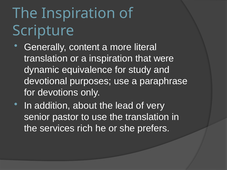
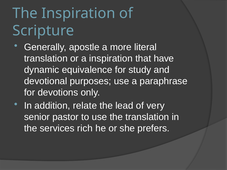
content: content -> apostle
were: were -> have
about: about -> relate
